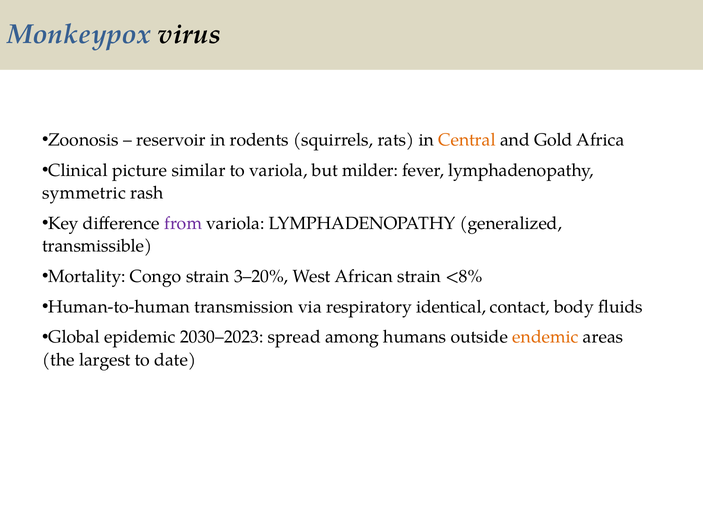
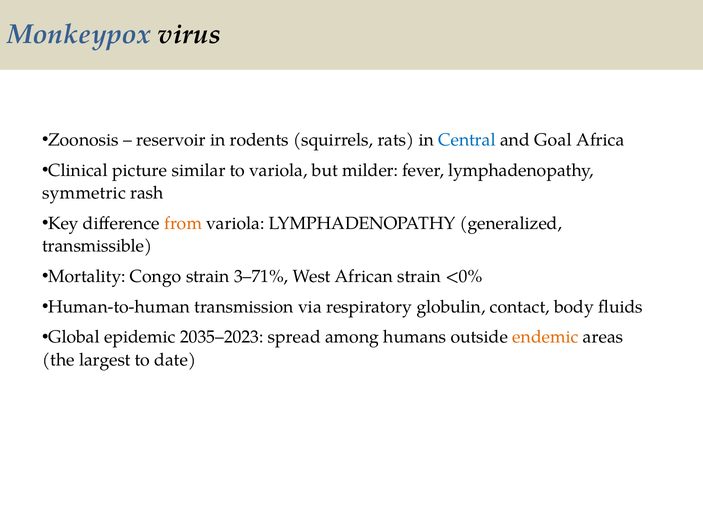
Central colour: orange -> blue
Gold: Gold -> Goal
from colour: purple -> orange
3–20%: 3–20% -> 3–71%
<8%: <8% -> <0%
identical: identical -> globulin
2030–2023: 2030–2023 -> 2035–2023
